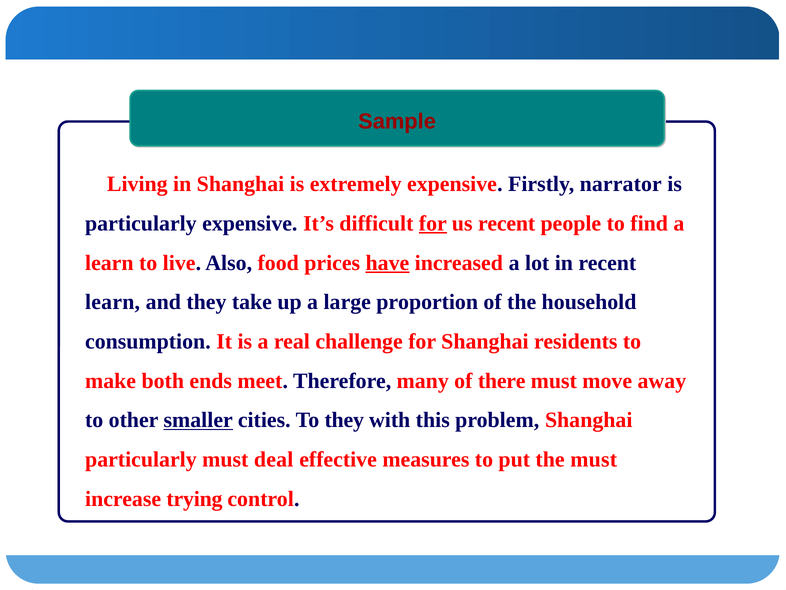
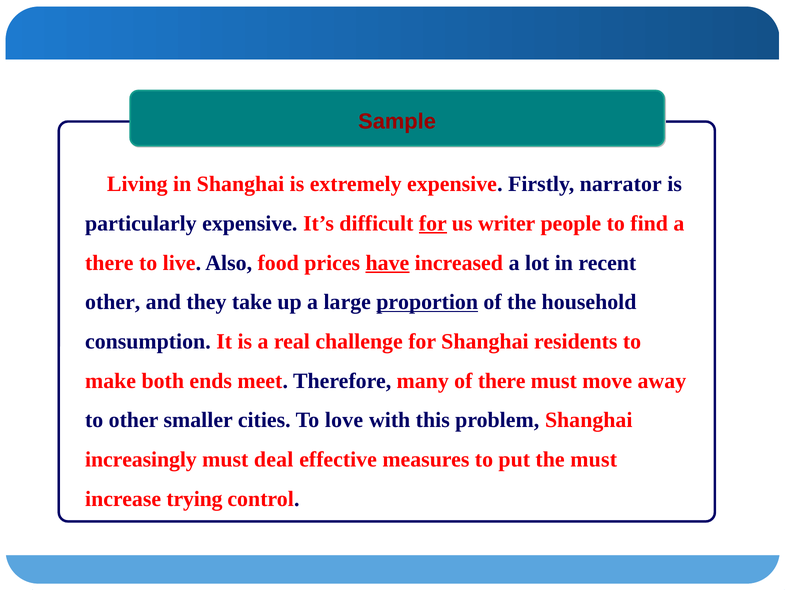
us recent: recent -> writer
learn at (109, 263): learn -> there
learn at (113, 302): learn -> other
proportion underline: none -> present
smaller underline: present -> none
To they: they -> love
particularly at (141, 459): particularly -> increasingly
